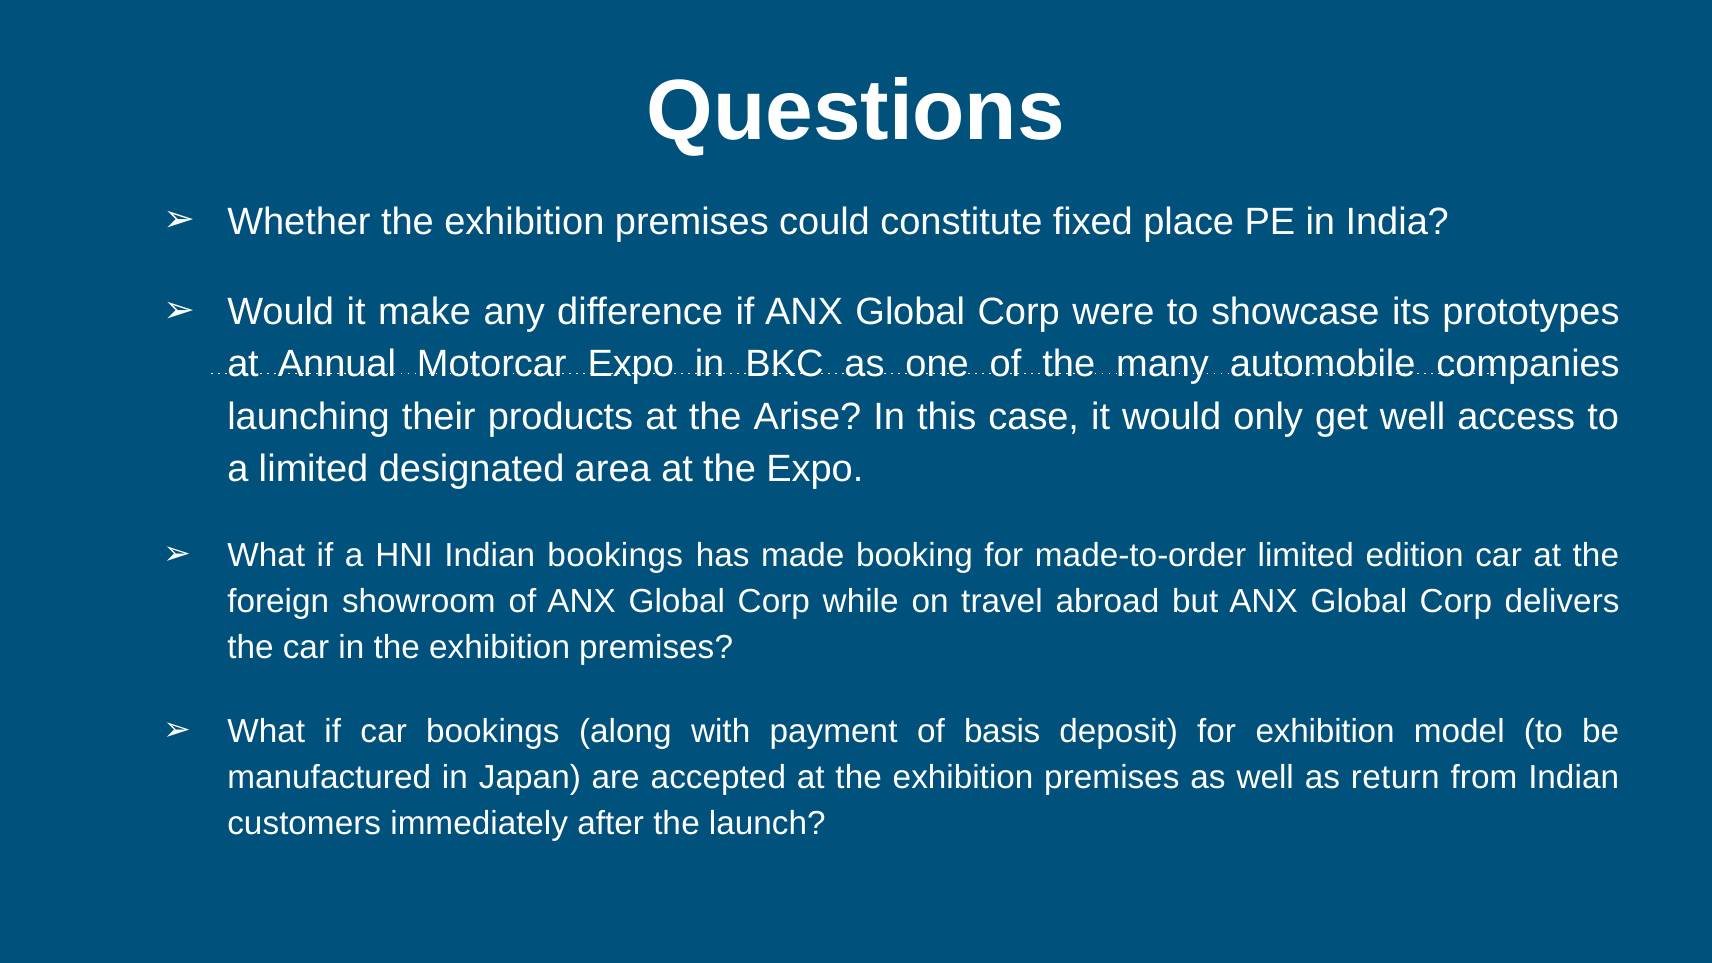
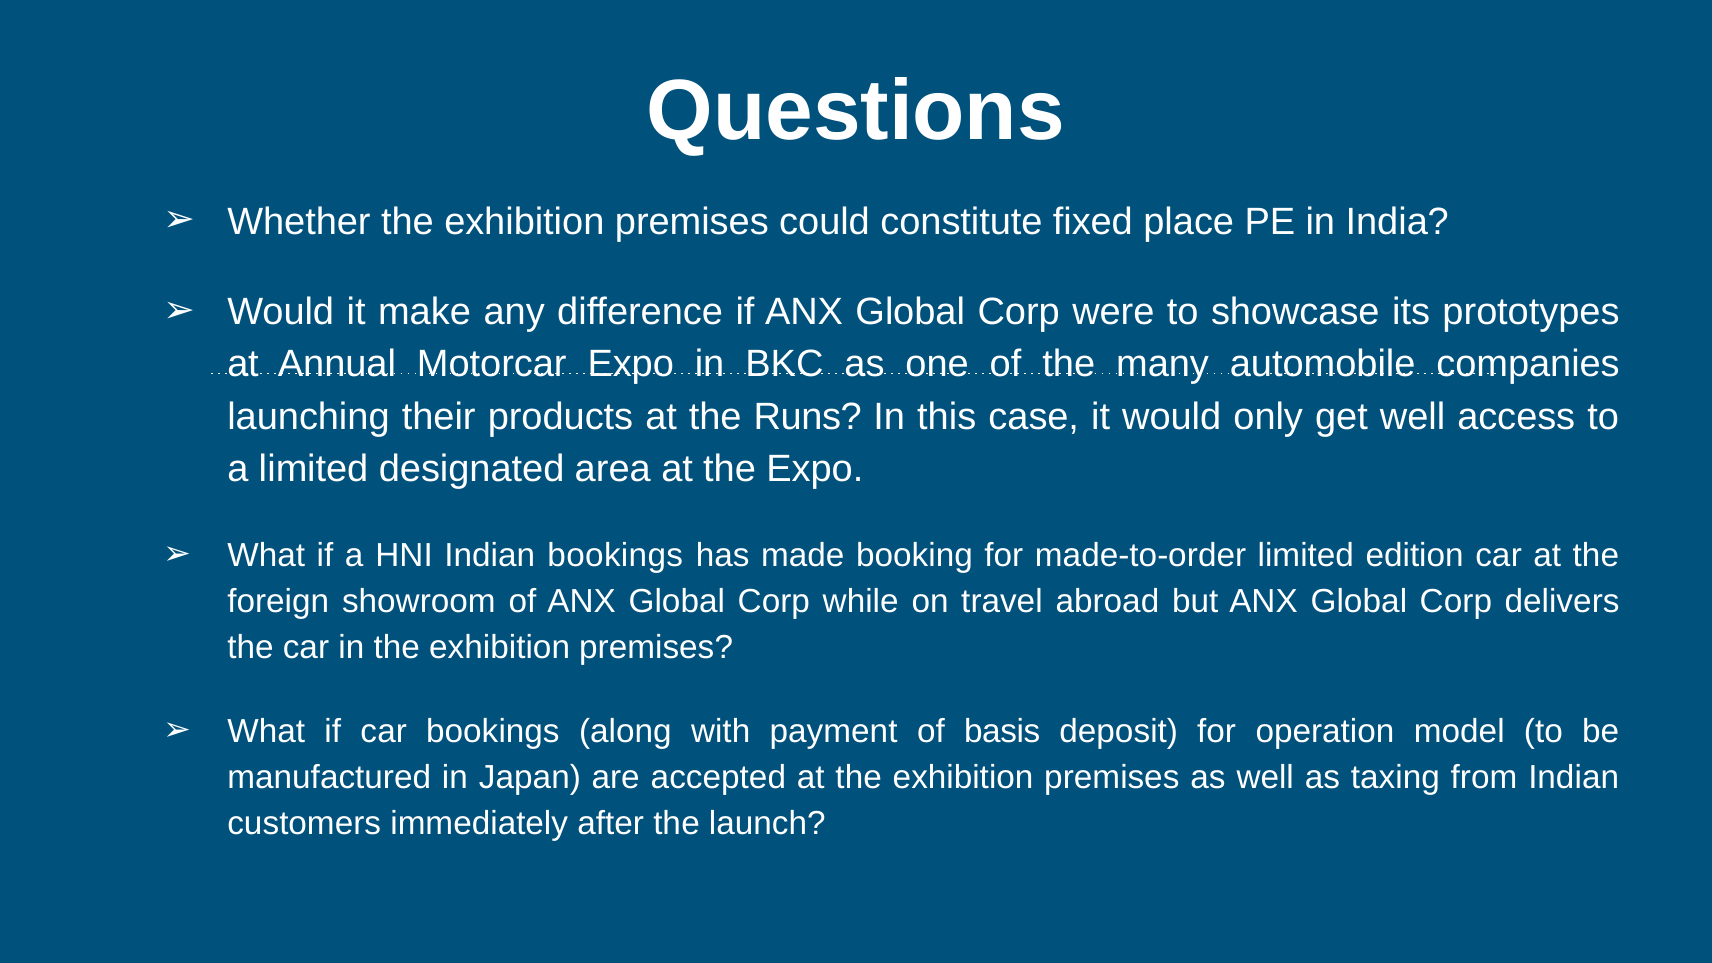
Arise: Arise -> Runs
for exhibition: exhibition -> operation
return: return -> taxing
